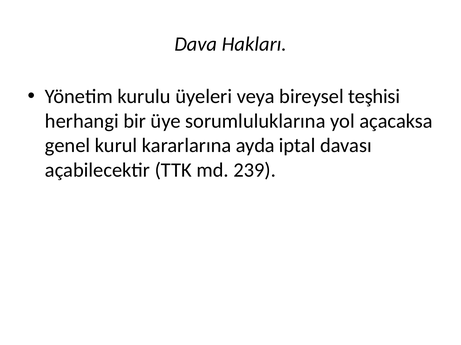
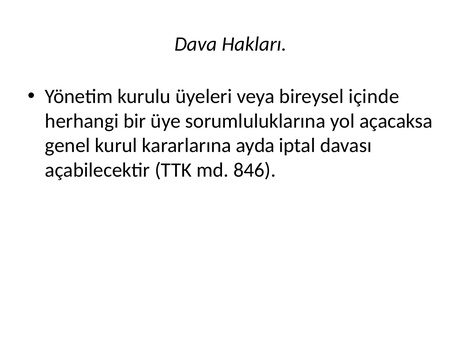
teşhisi: teşhisi -> içinde
239: 239 -> 846
